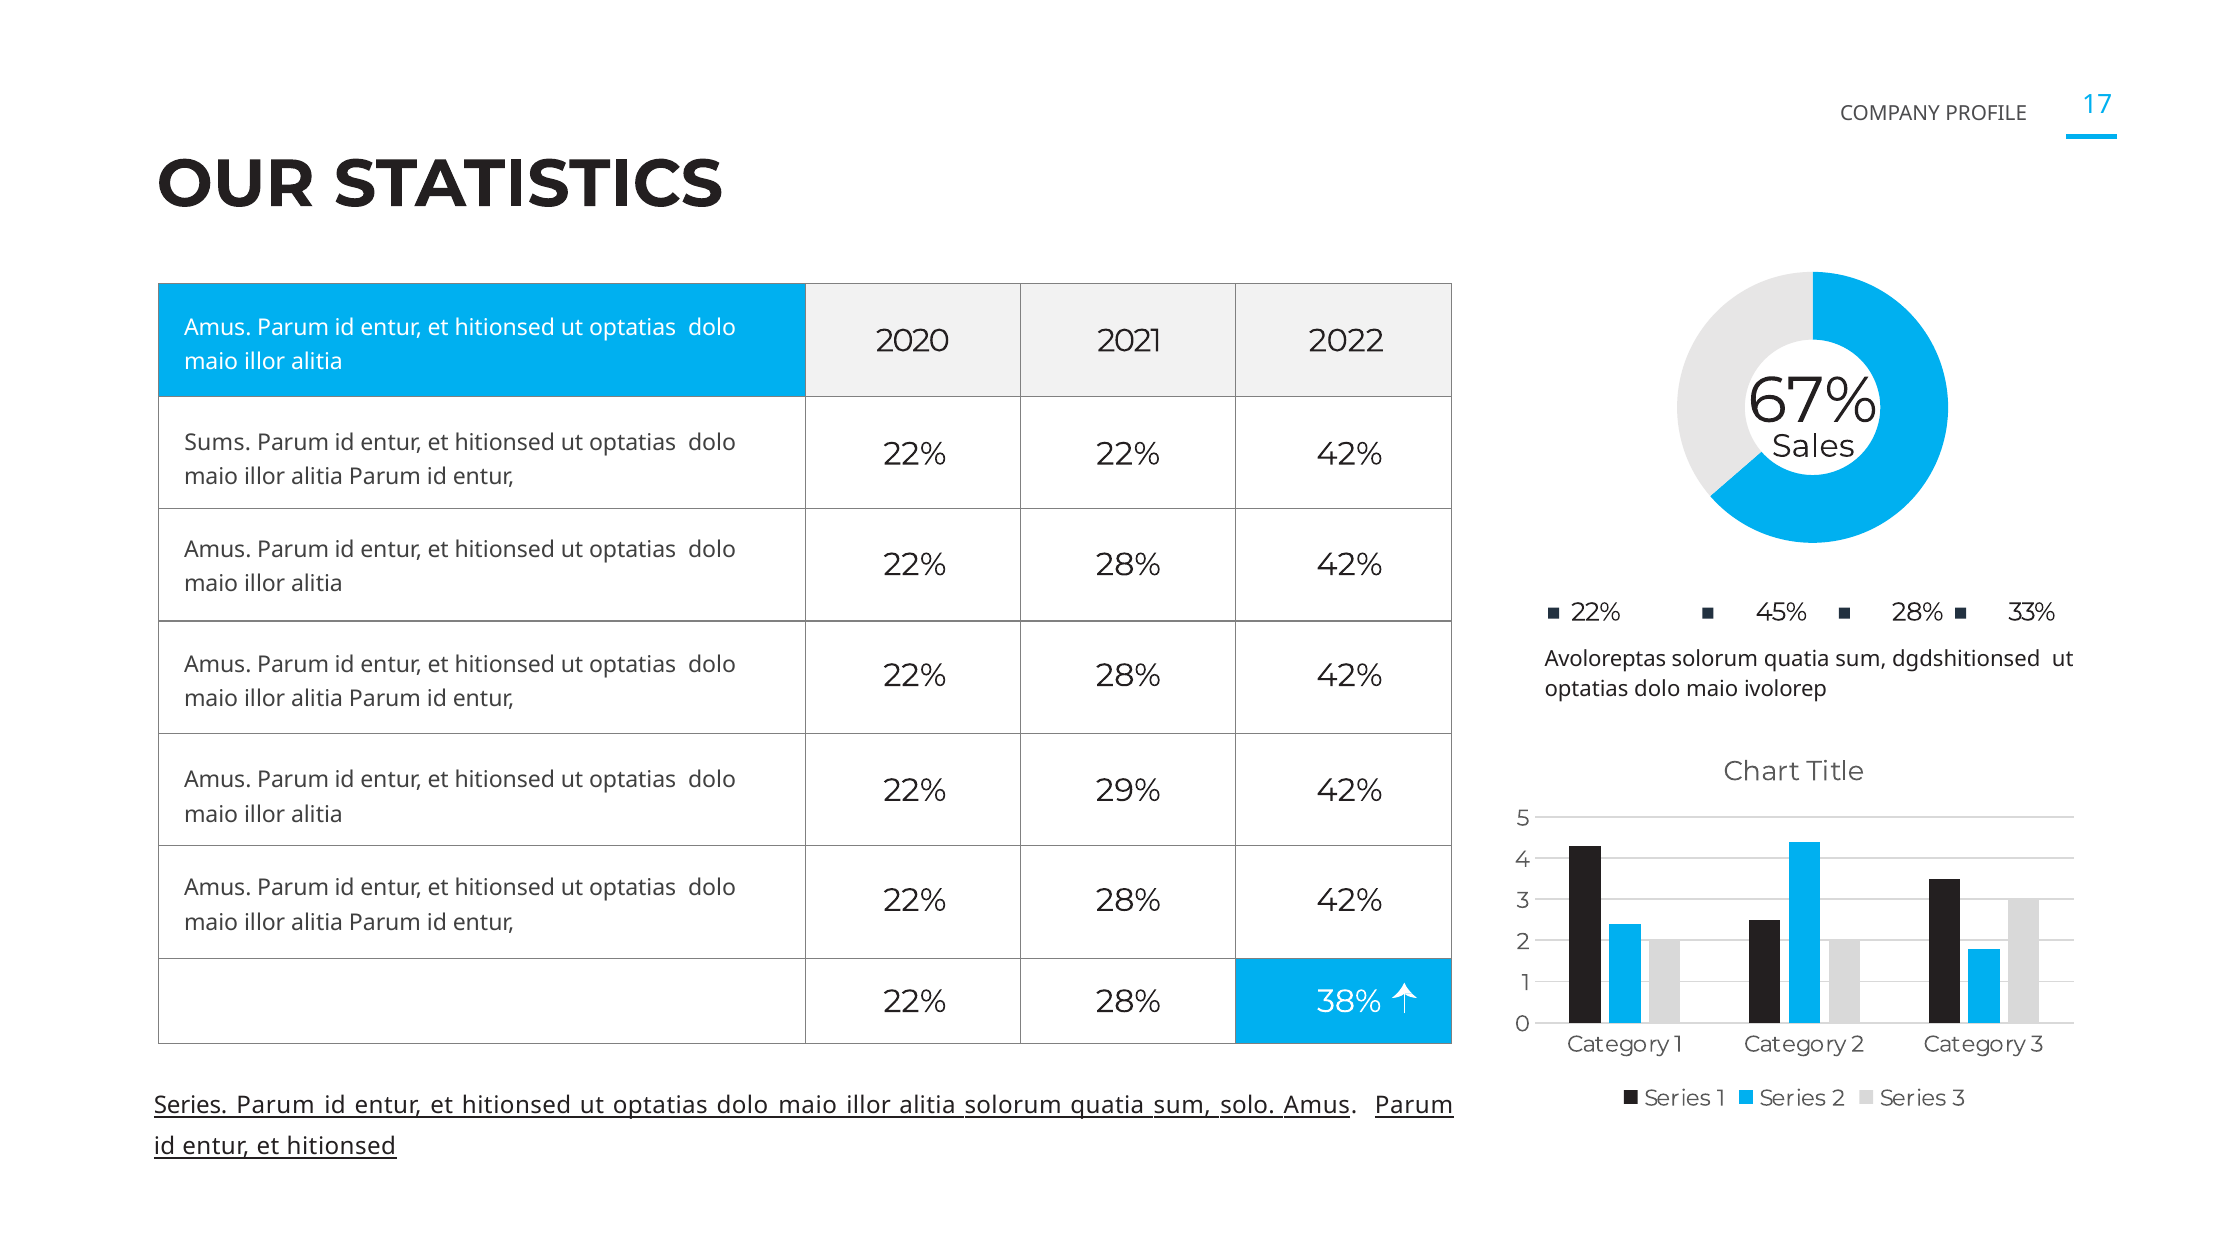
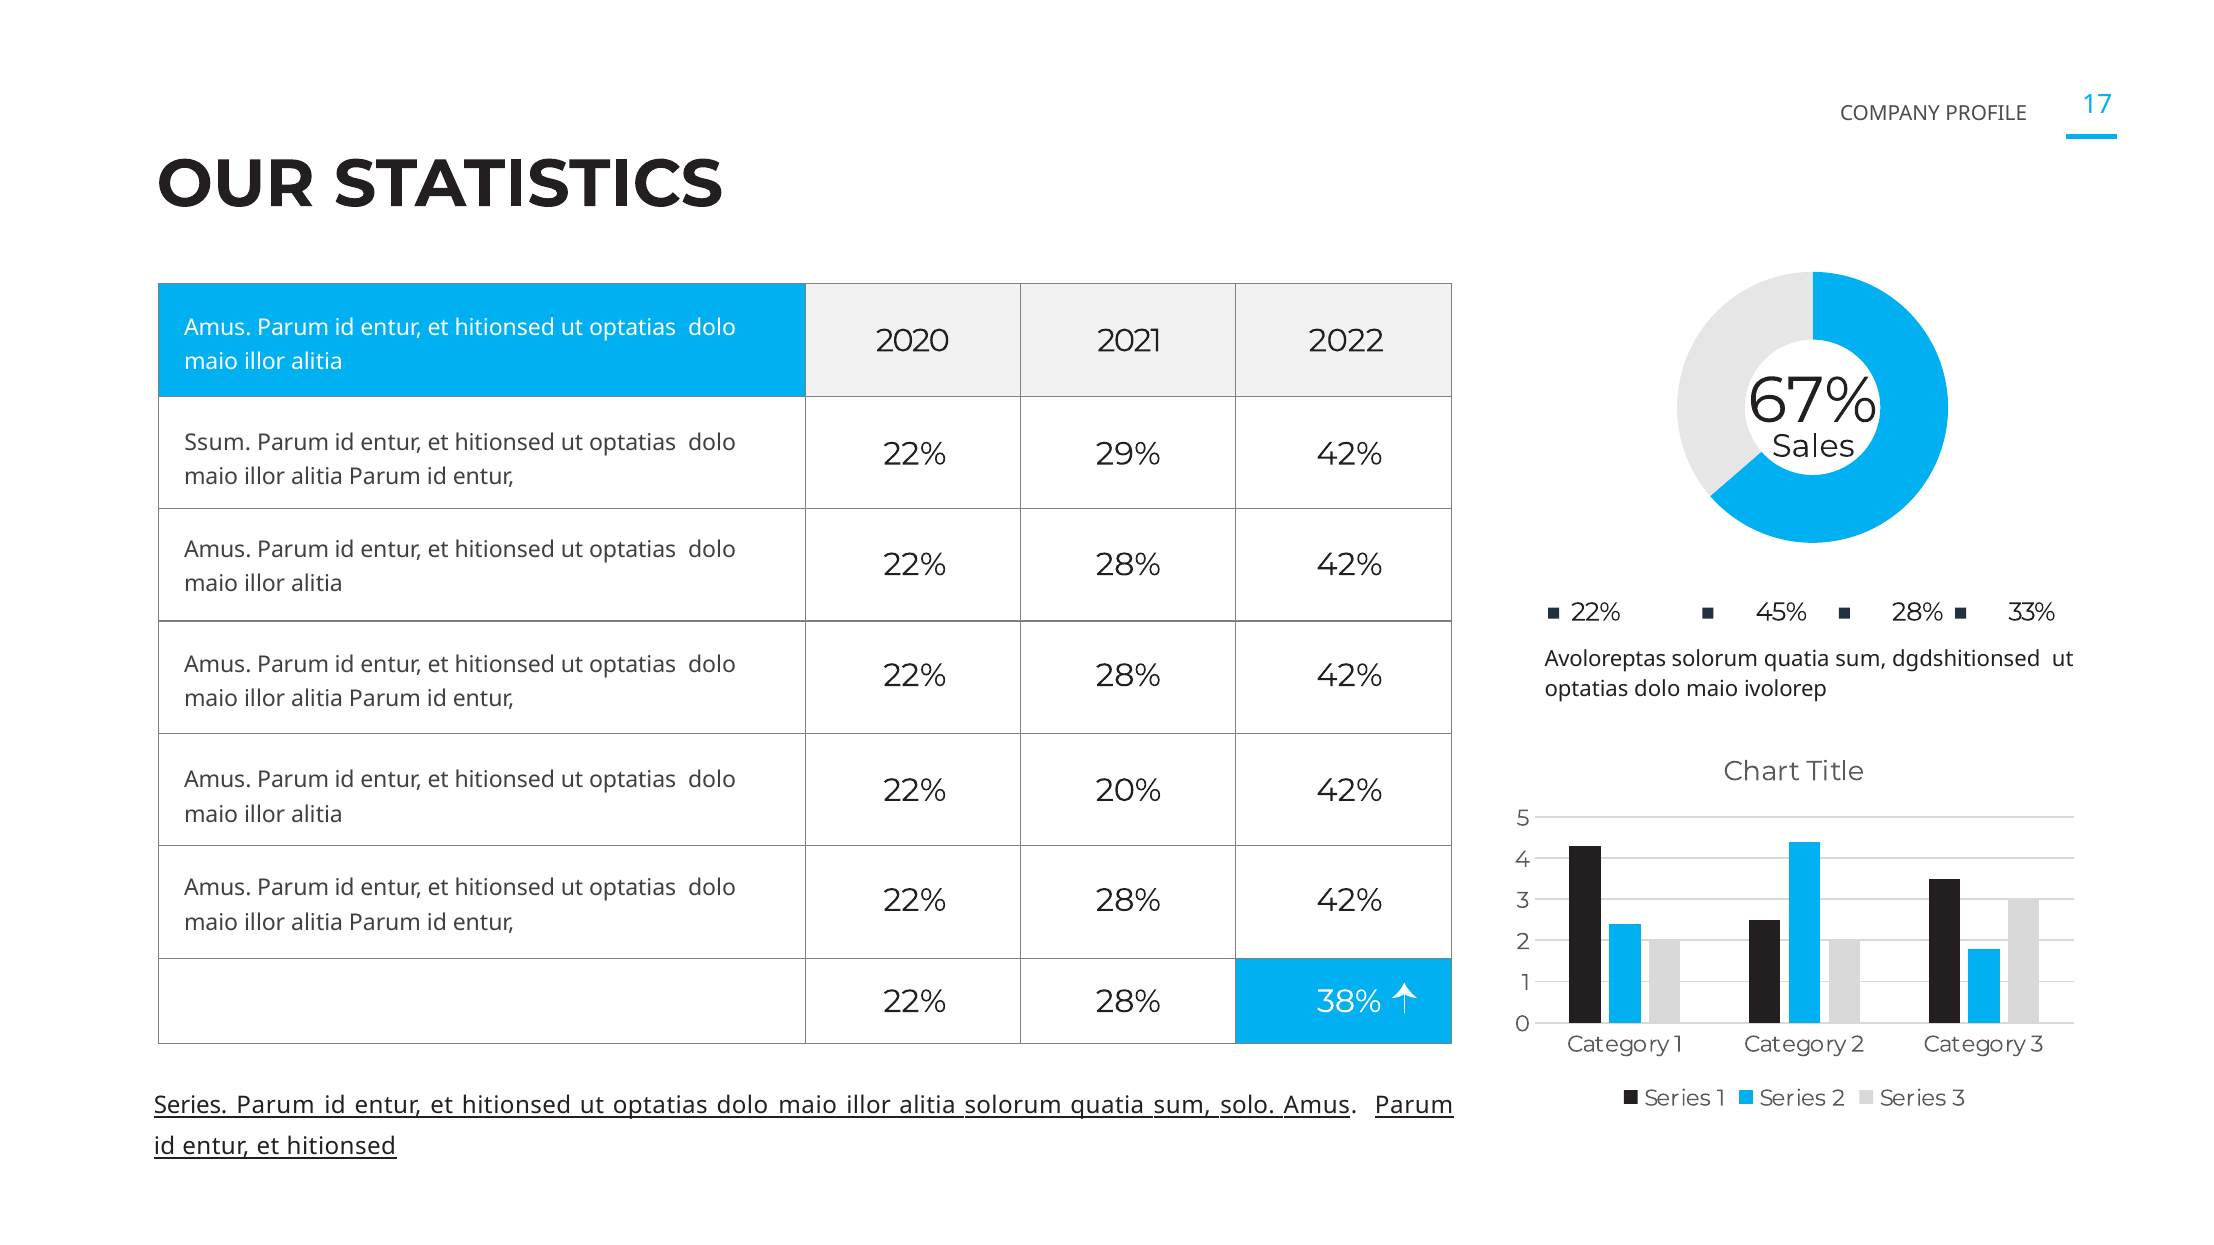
Sums: Sums -> Ssum
22% 22%: 22% -> 29%
29%: 29% -> 20%
